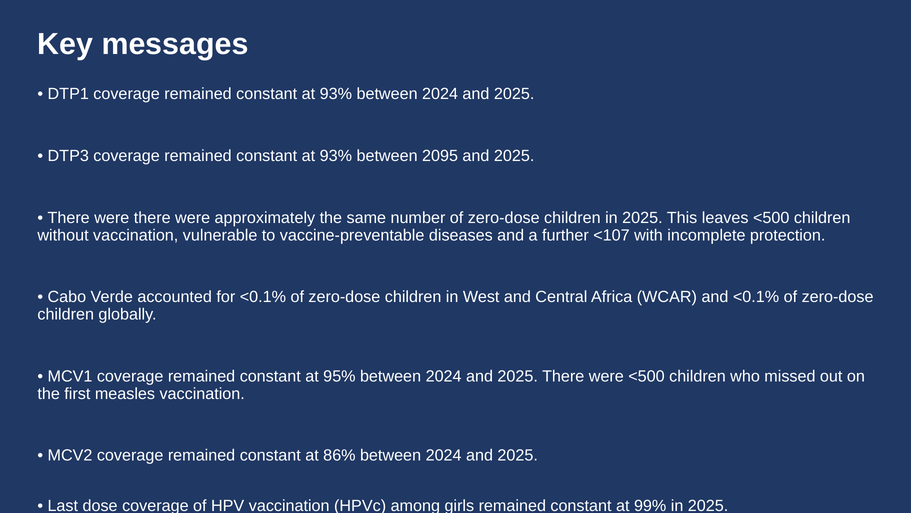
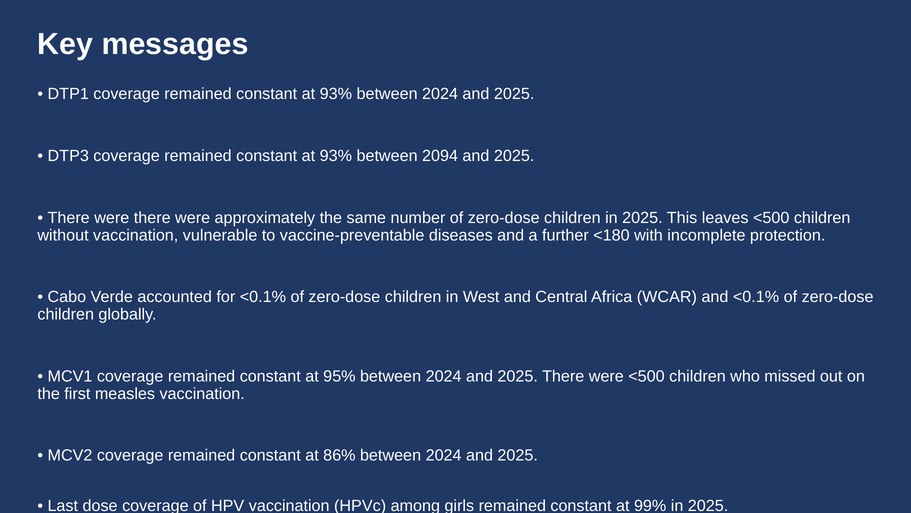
2095: 2095 -> 2094
<107: <107 -> <180
